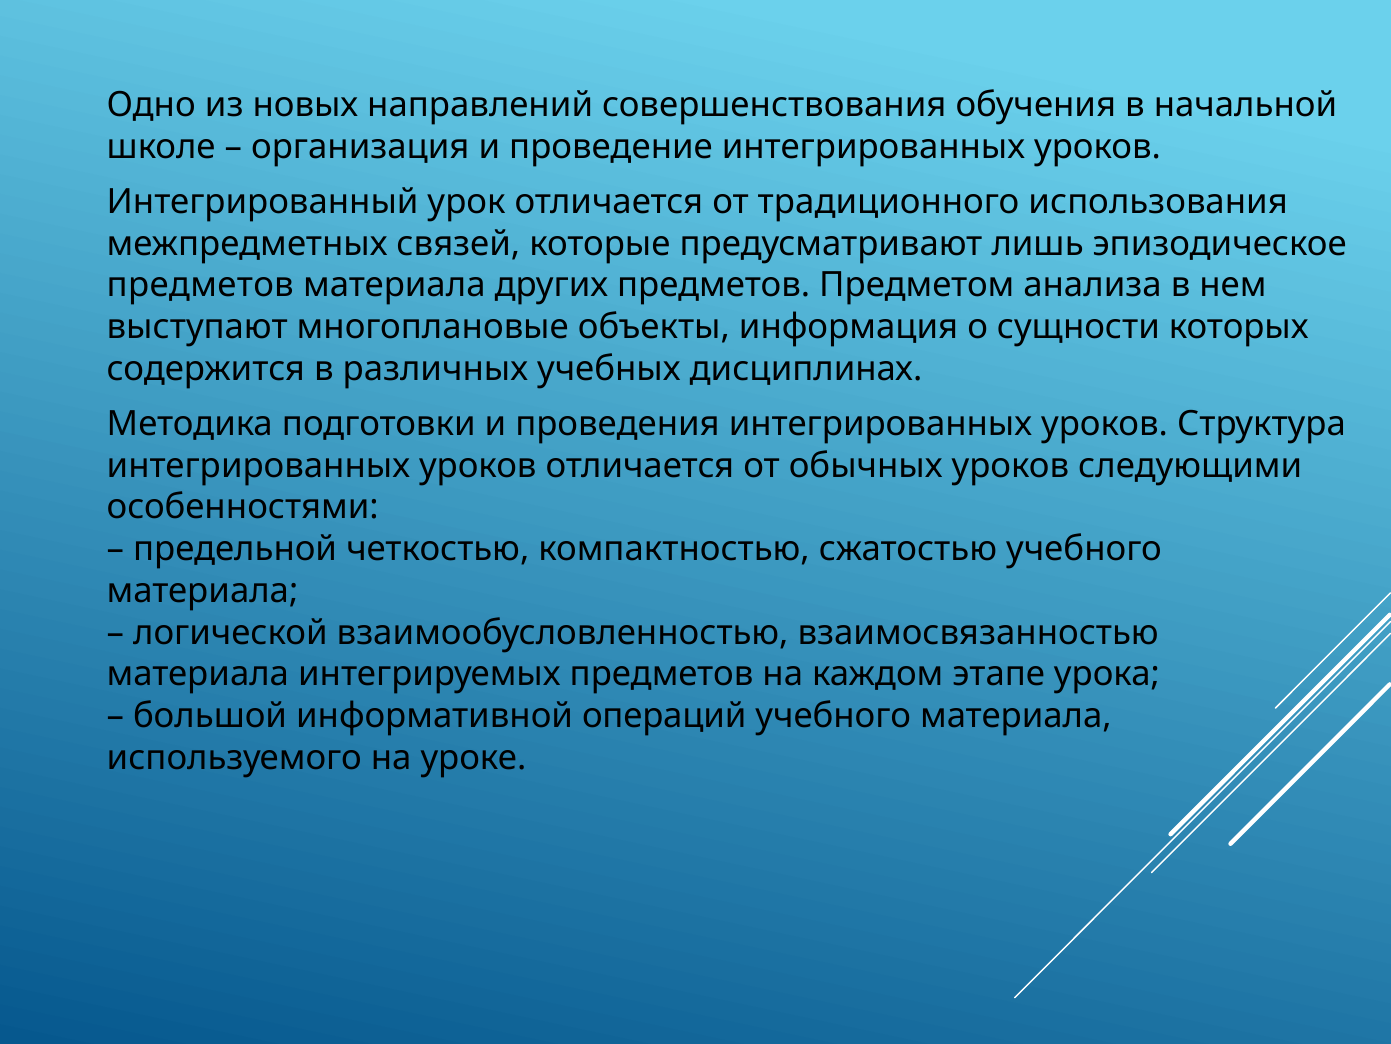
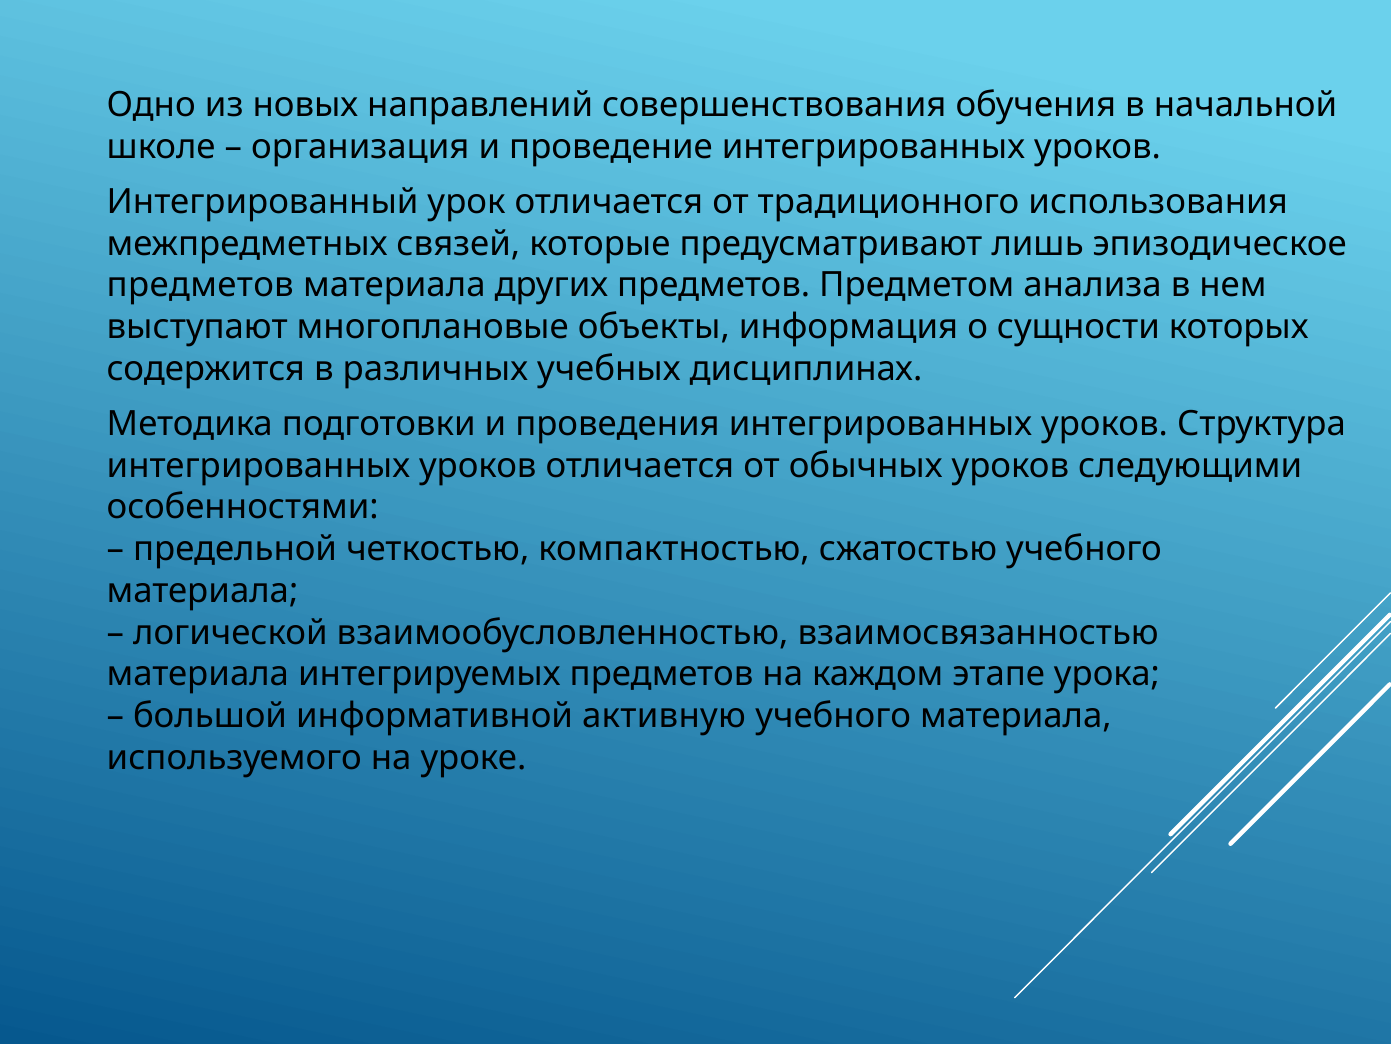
операций: операций -> активную
